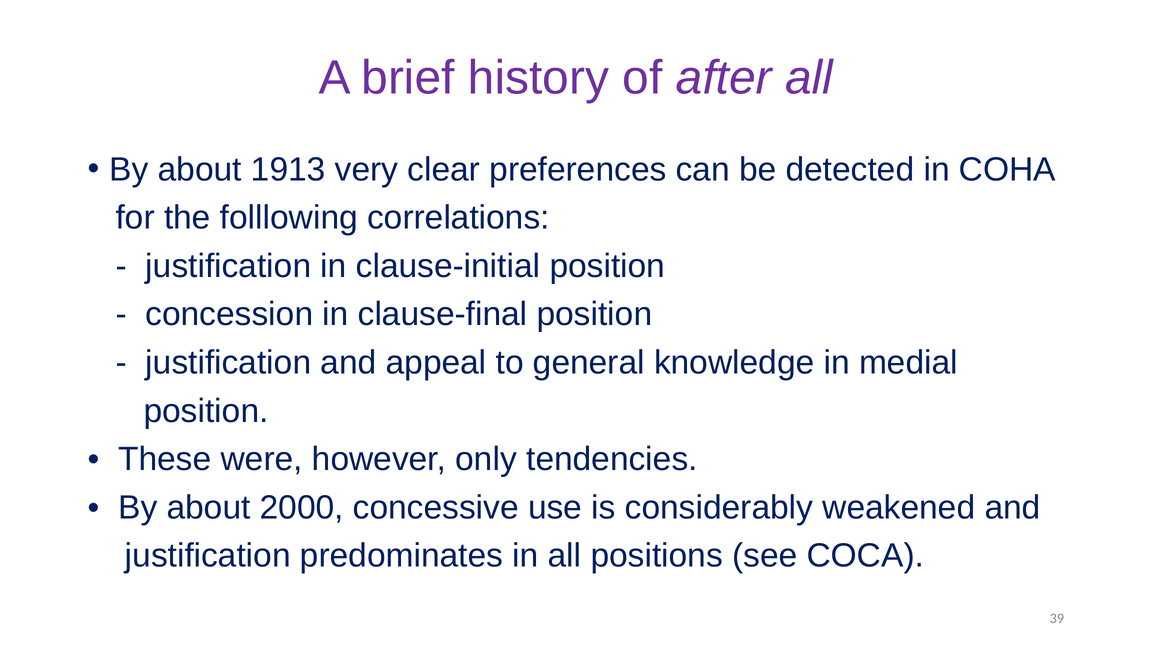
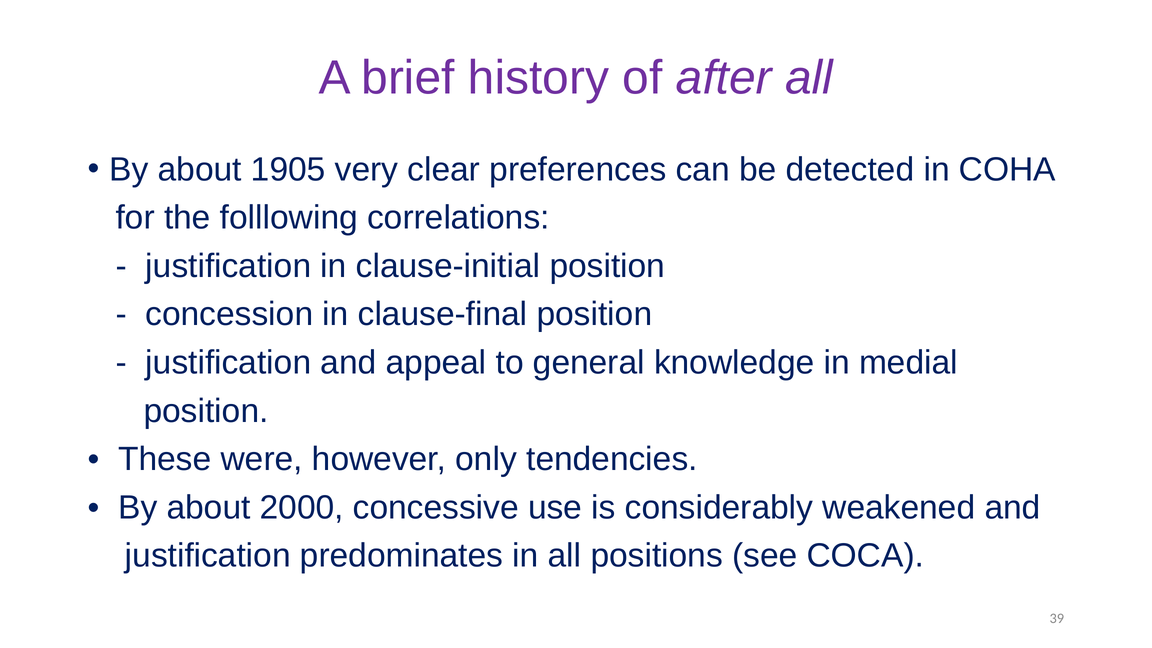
1913: 1913 -> 1905
